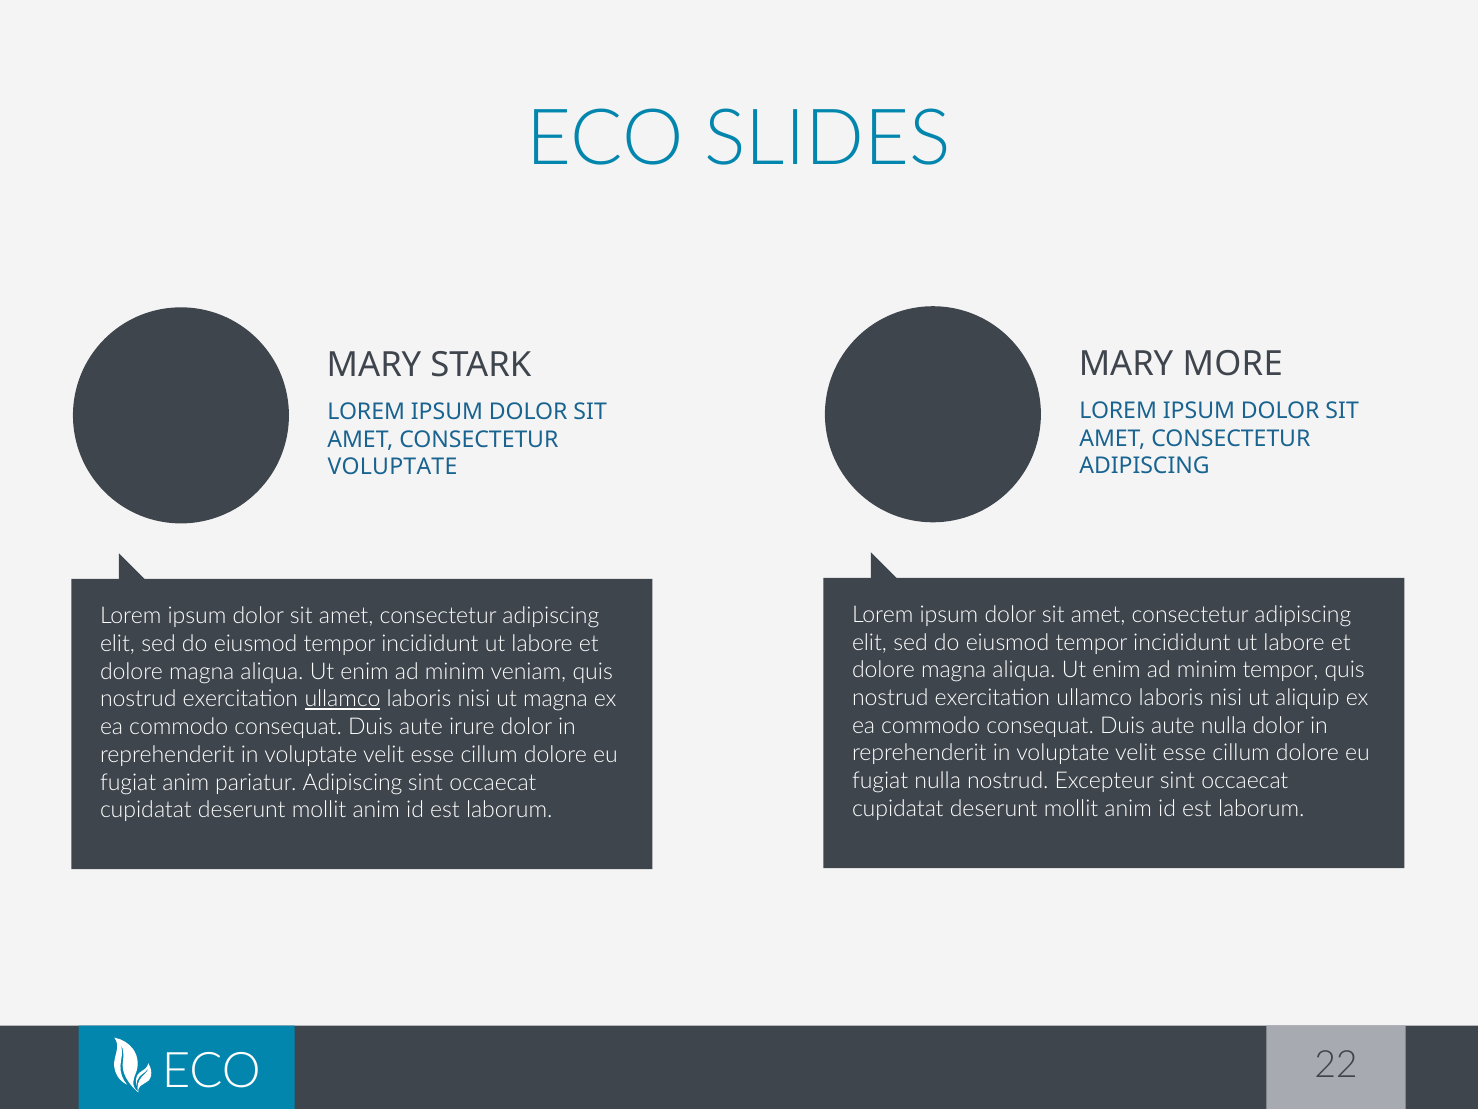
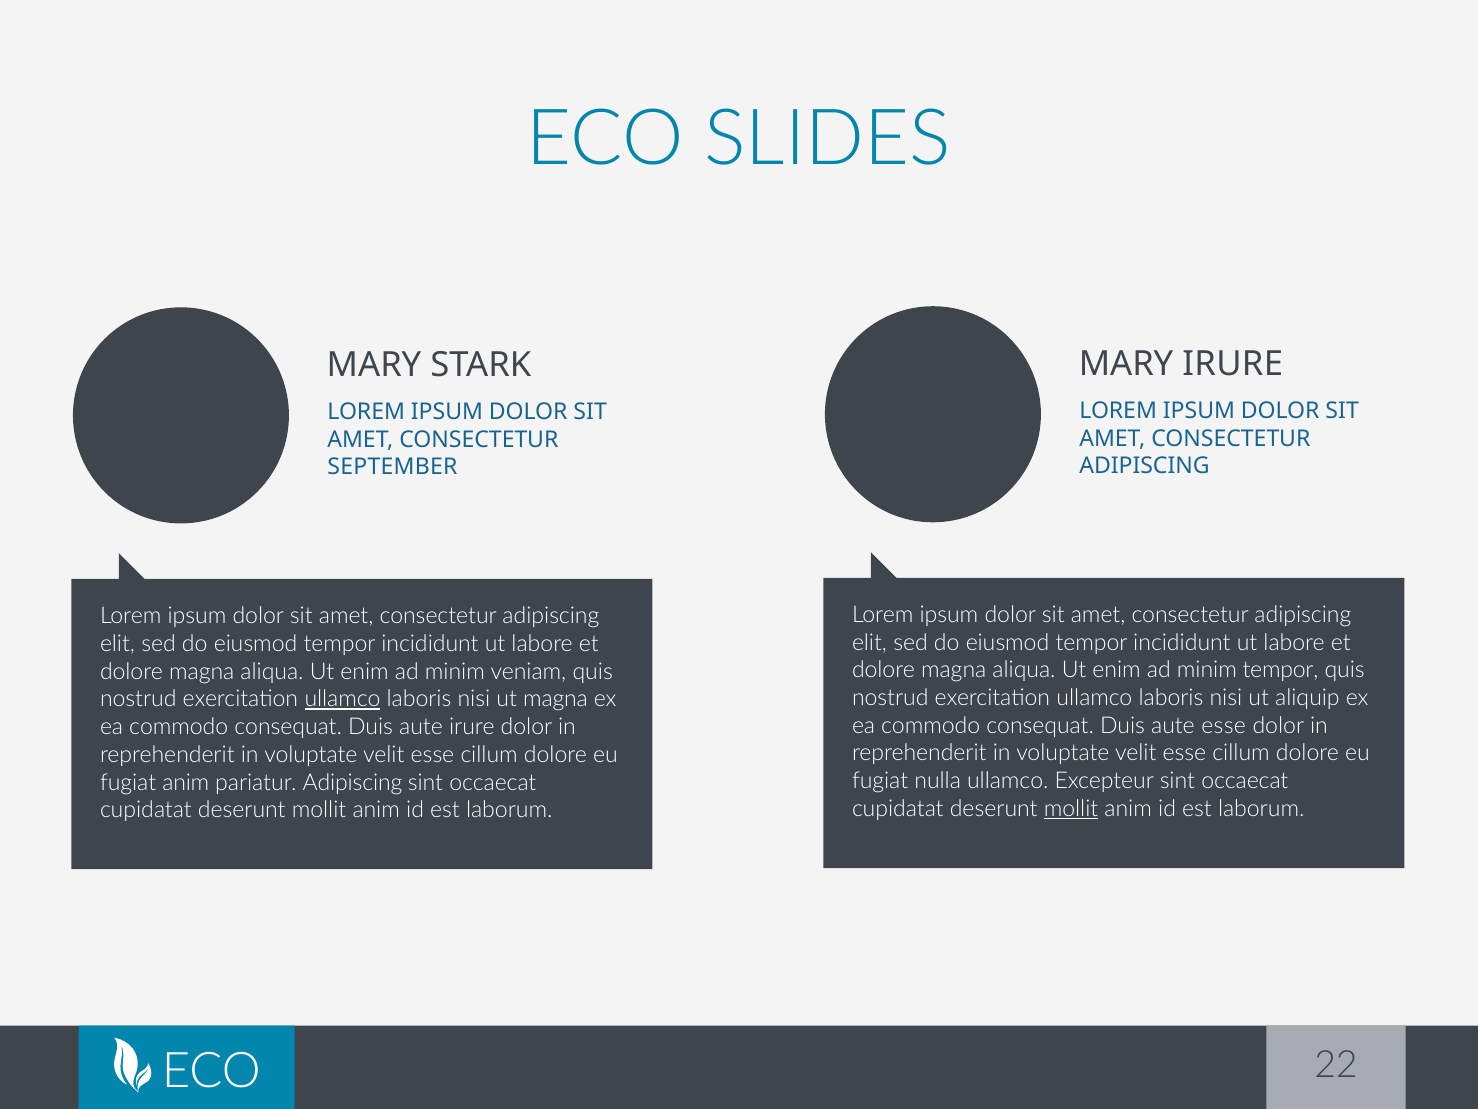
MARY MORE: MORE -> IRURE
VOLUPTATE at (392, 467): VOLUPTATE -> SEPTEMBER
aute nulla: nulla -> esse
nulla nostrud: nostrud -> ullamco
mollit at (1071, 808) underline: none -> present
